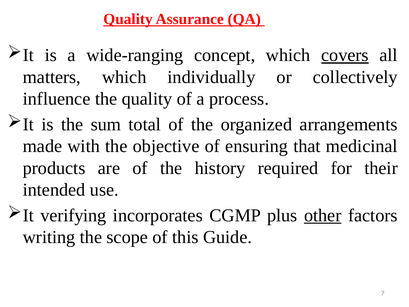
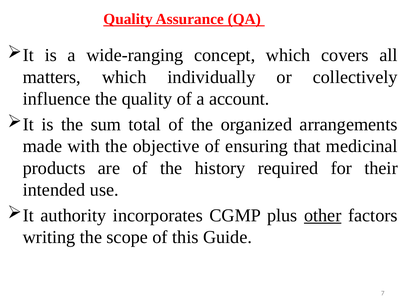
covers underline: present -> none
process: process -> account
verifying: verifying -> authority
